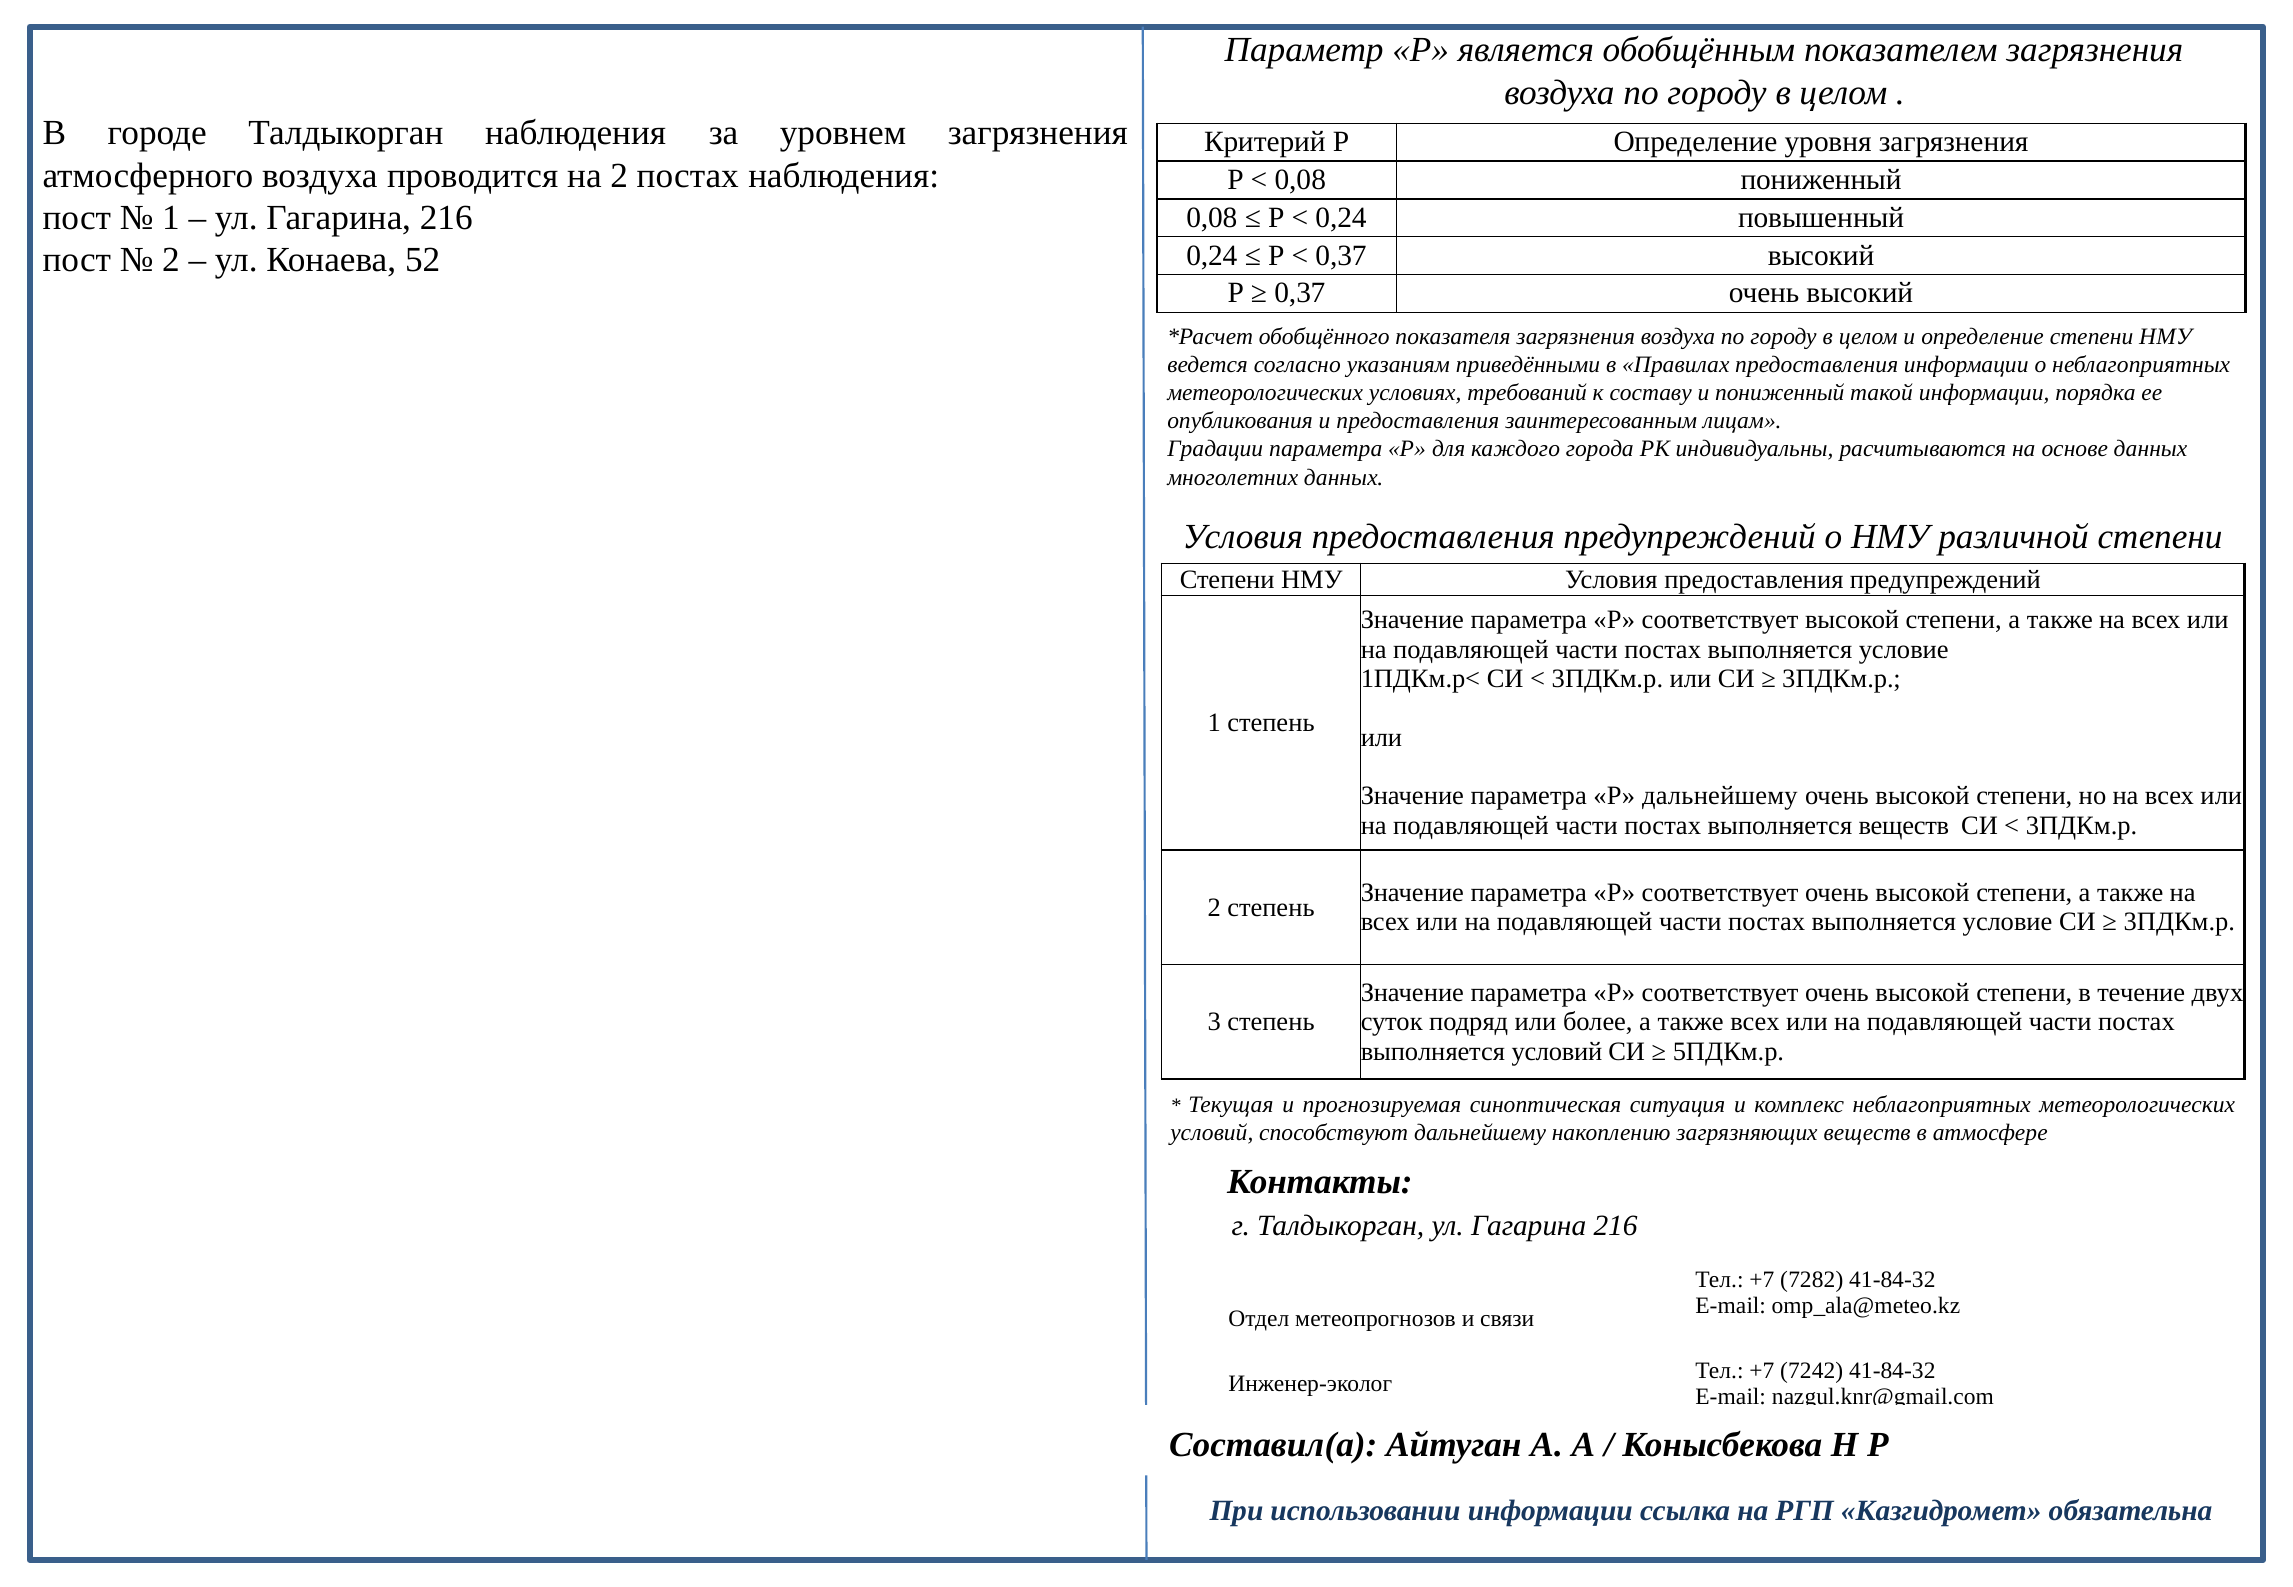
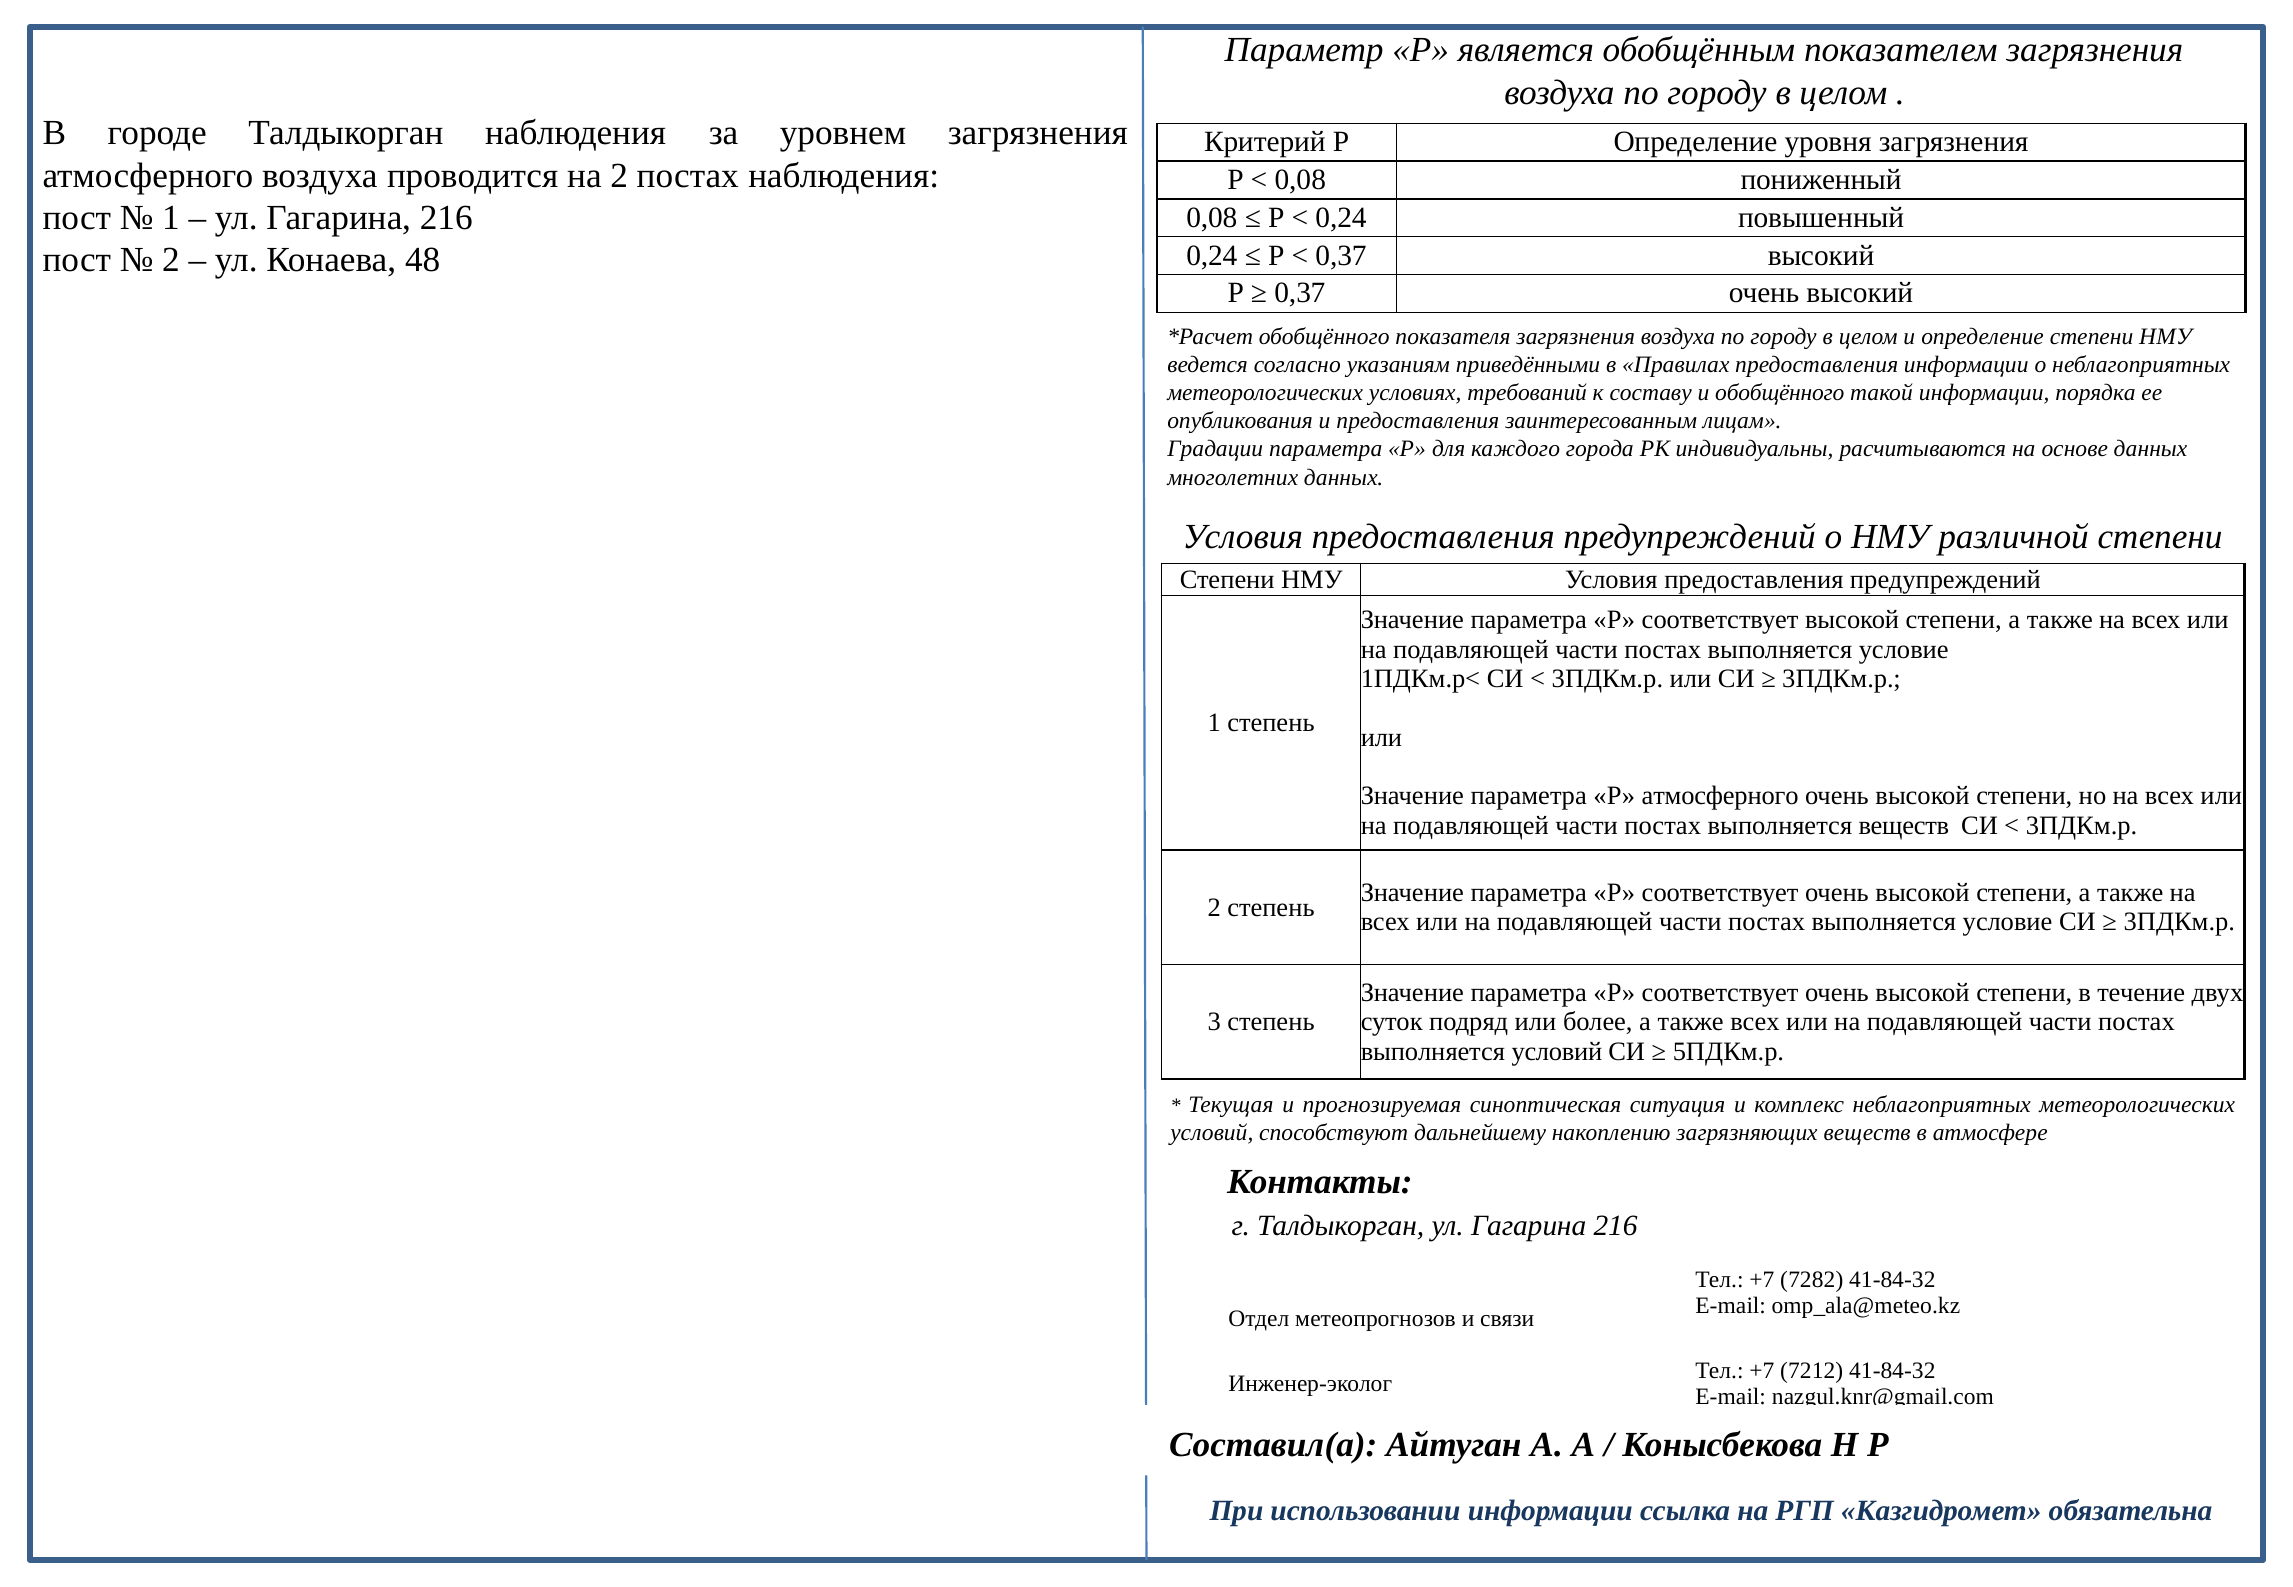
52: 52 -> 48
и пониженный: пониженный -> обобщённого
Р дальнейшему: дальнейшему -> атмосферного
7242: 7242 -> 7212
